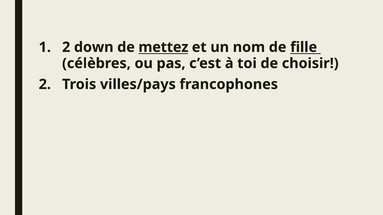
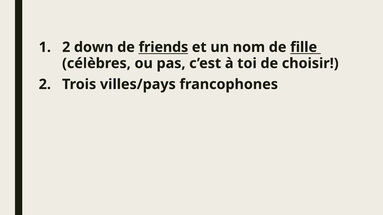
mettez: mettez -> friends
